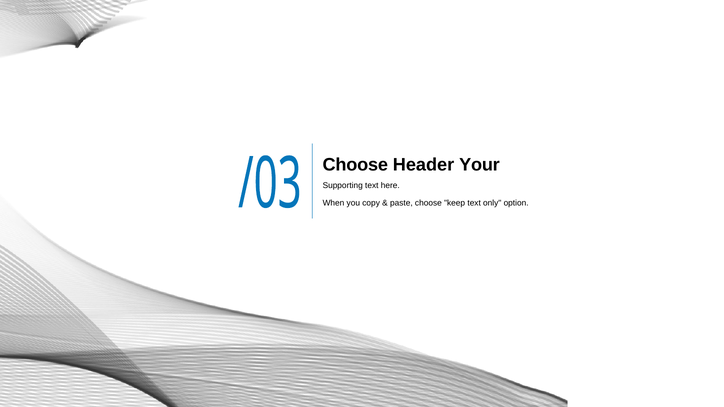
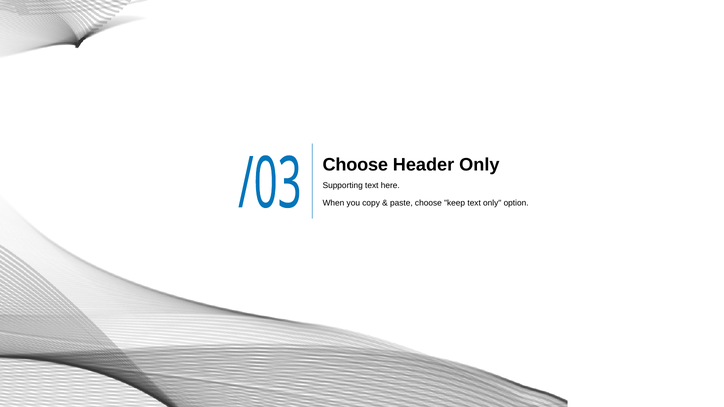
Header Your: Your -> Only
